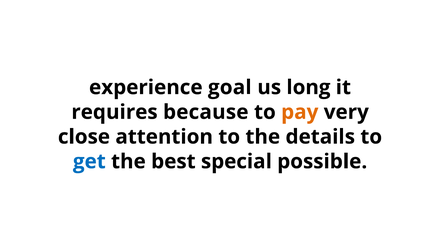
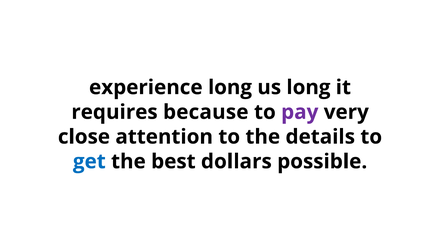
experience goal: goal -> long
pay colour: orange -> purple
special: special -> dollars
